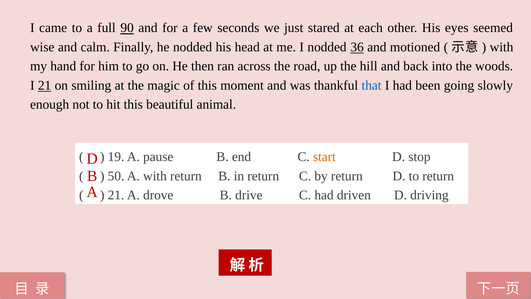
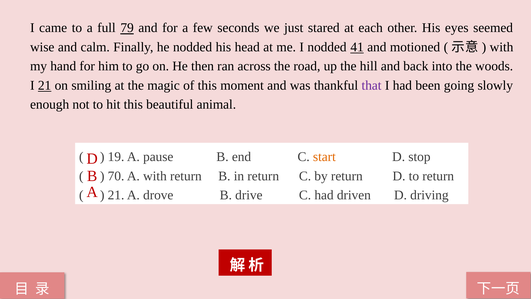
90: 90 -> 79
36: 36 -> 41
that colour: blue -> purple
50: 50 -> 70
